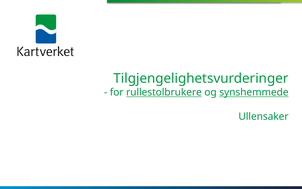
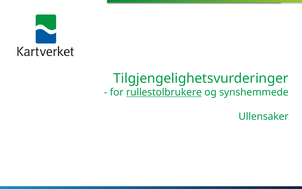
synshemmede underline: present -> none
